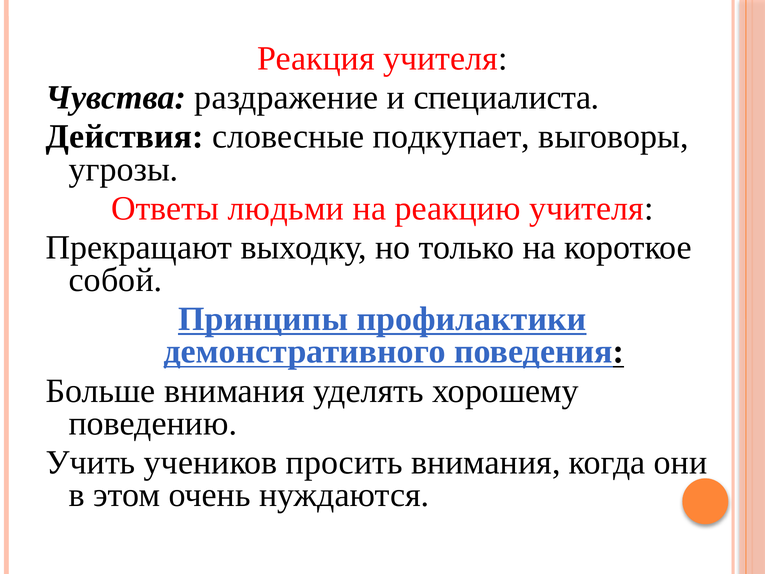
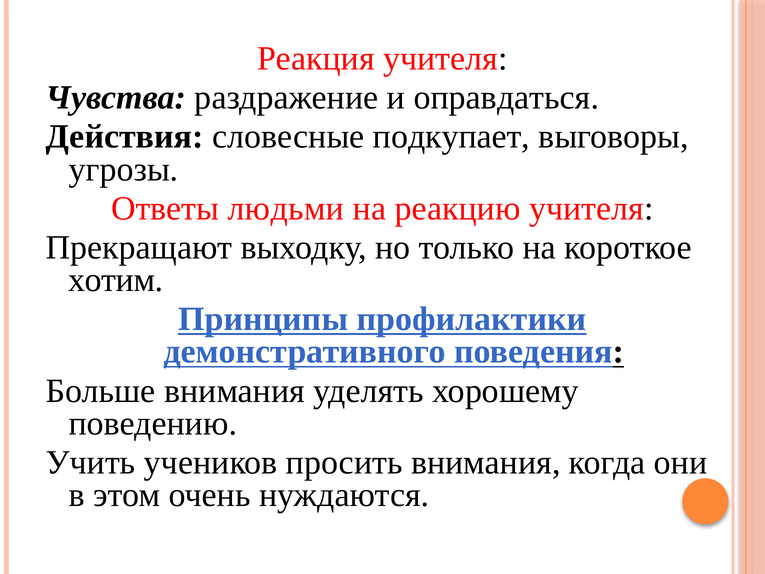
специалиста: специалиста -> оправдаться
собой: собой -> хотим
